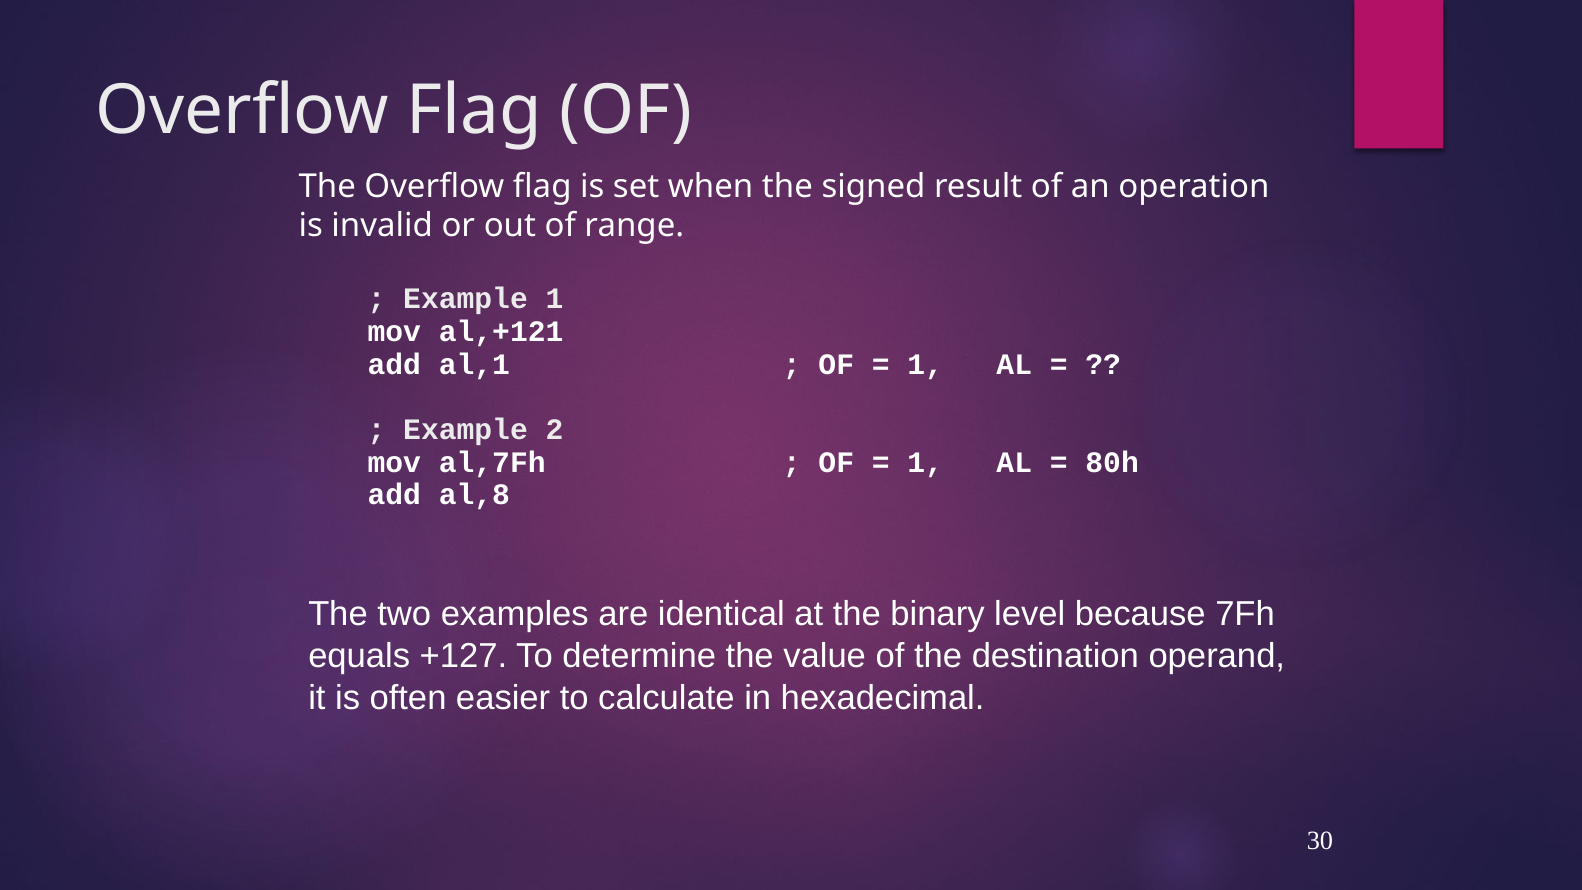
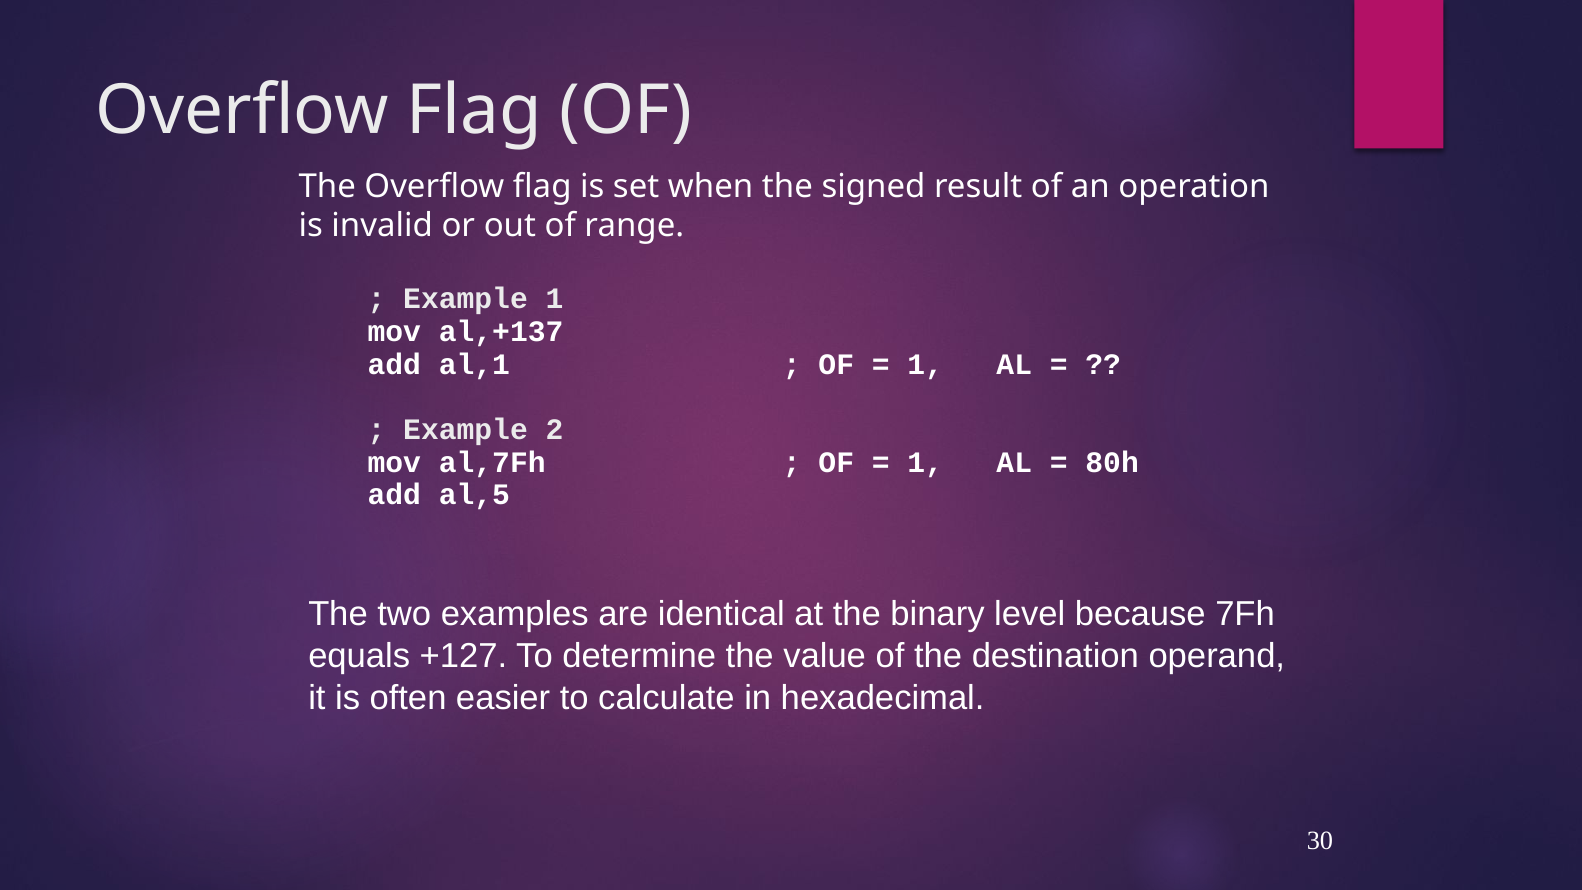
al,+121: al,+121 -> al,+137
al,8: al,8 -> al,5
